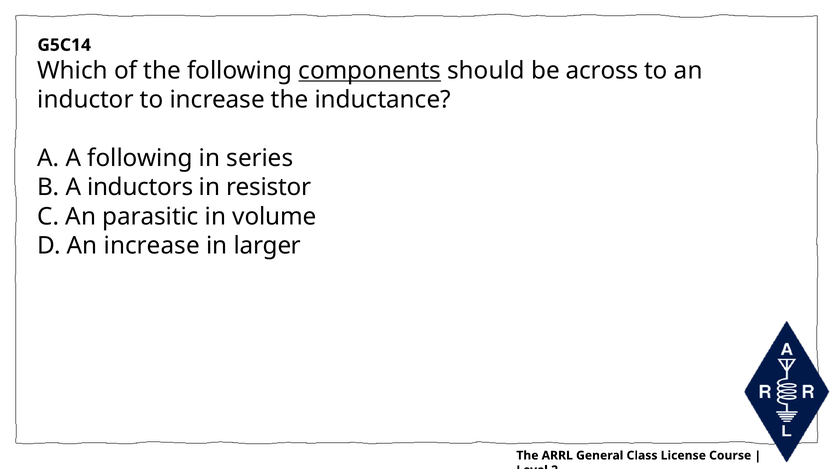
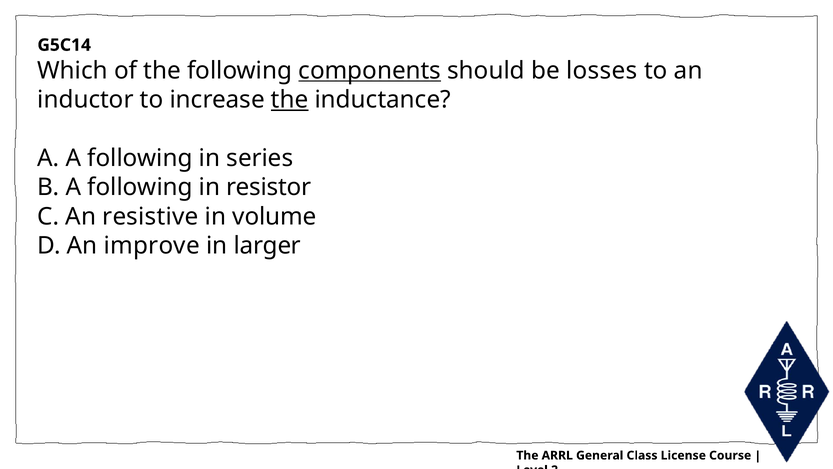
across: across -> losses
the at (290, 100) underline: none -> present
B A inductors: inductors -> following
parasitic: parasitic -> resistive
An increase: increase -> improve
